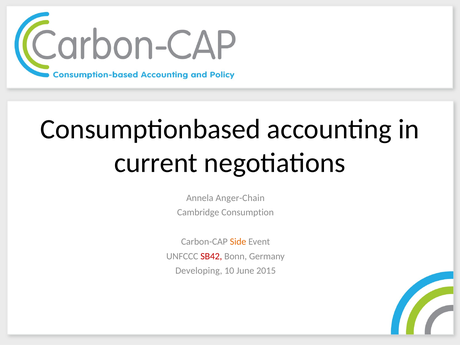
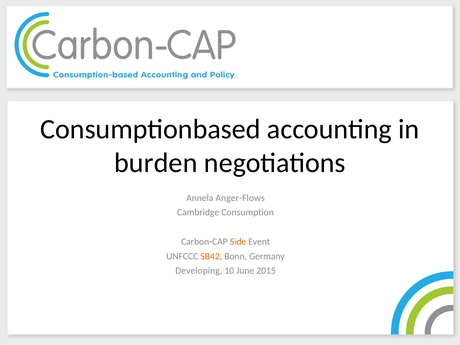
current: current -> burden
Anger-Chain: Anger-Chain -> Anger-Flows
SB42 colour: red -> orange
